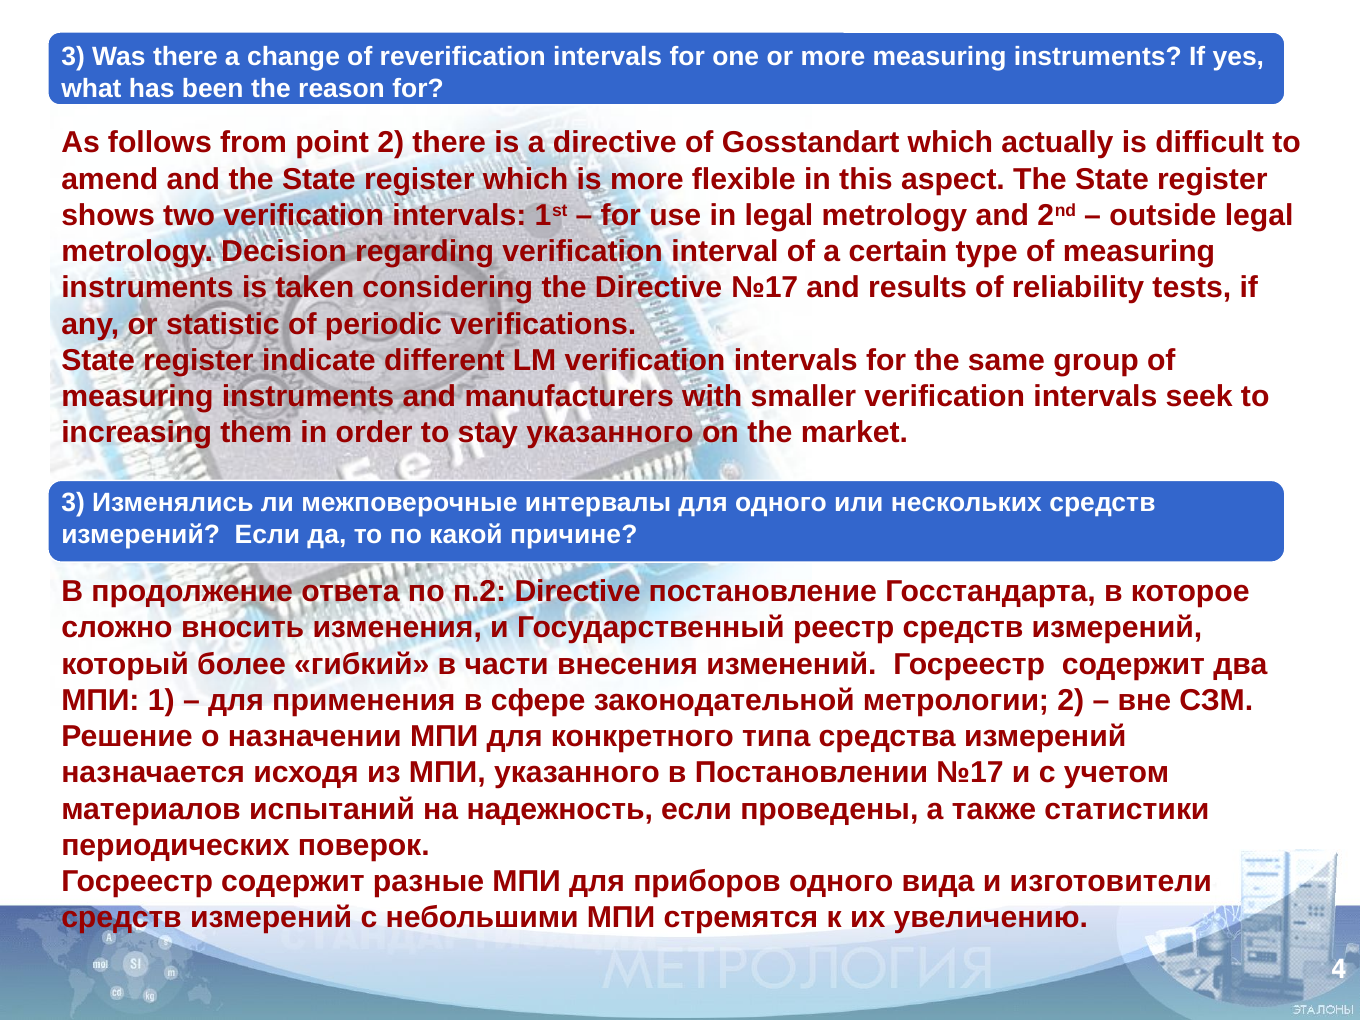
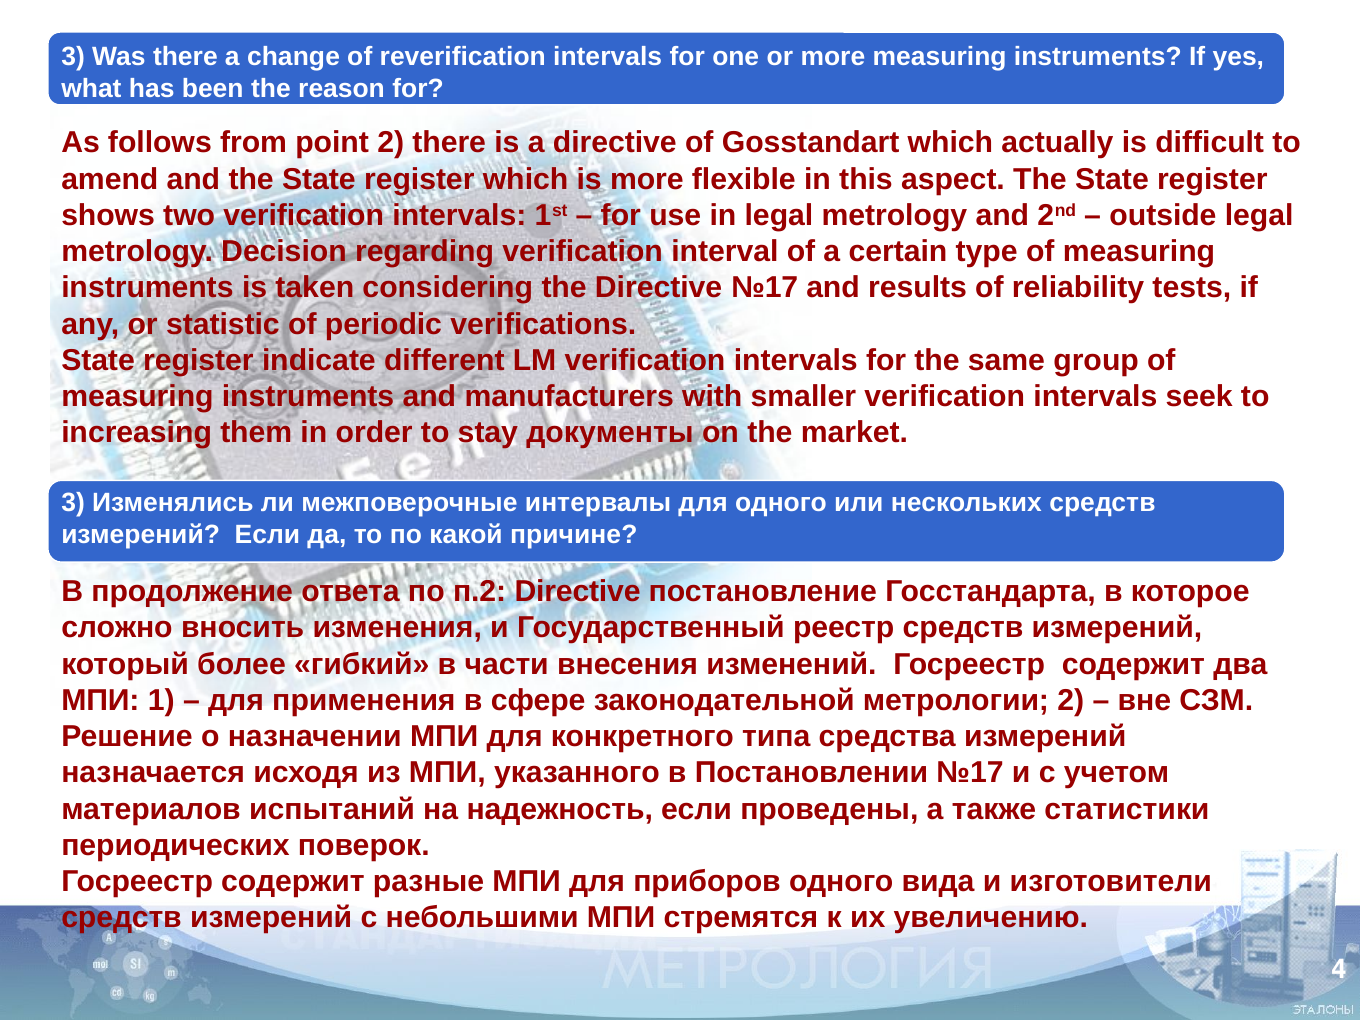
stay указанного: указанного -> документы
